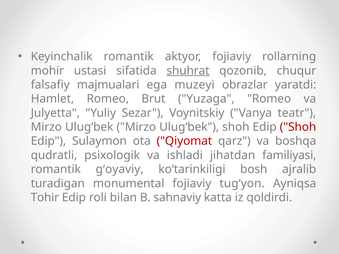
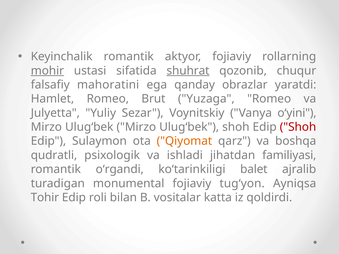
mohir underline: none -> present
majmualari: majmualari -> mahoratini
muzeyi: muzeyi -> qanday
teatr: teatr -> oʻyini
Qiyomat colour: red -> orange
gʻoyaviy: gʻoyaviy -> oʻrgandi
bosh: bosh -> balet
sahnaviy: sahnaviy -> vositalar
